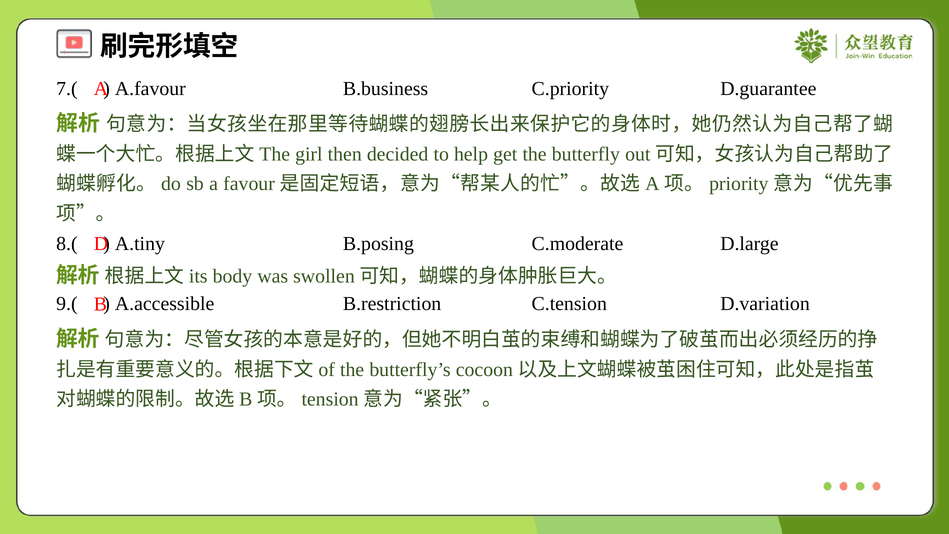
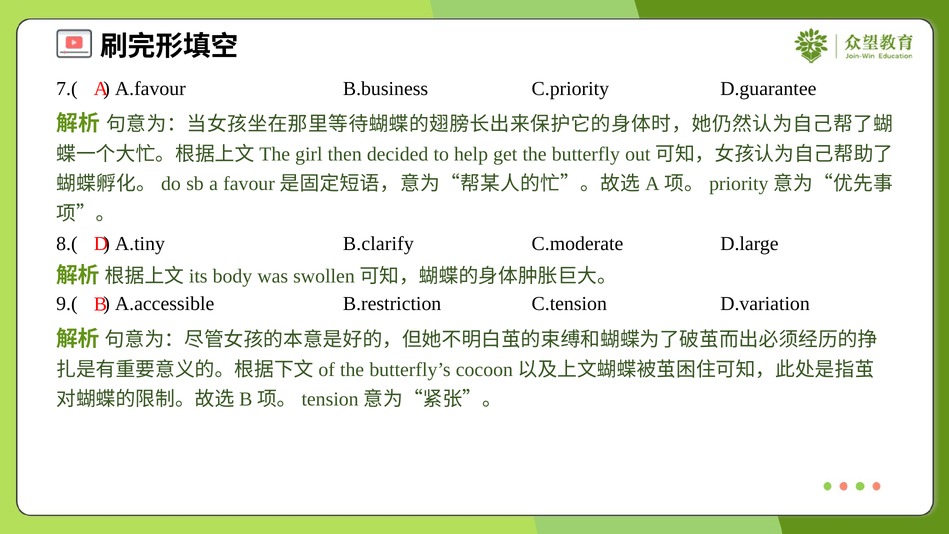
B.posing: B.posing -> B.clarify
